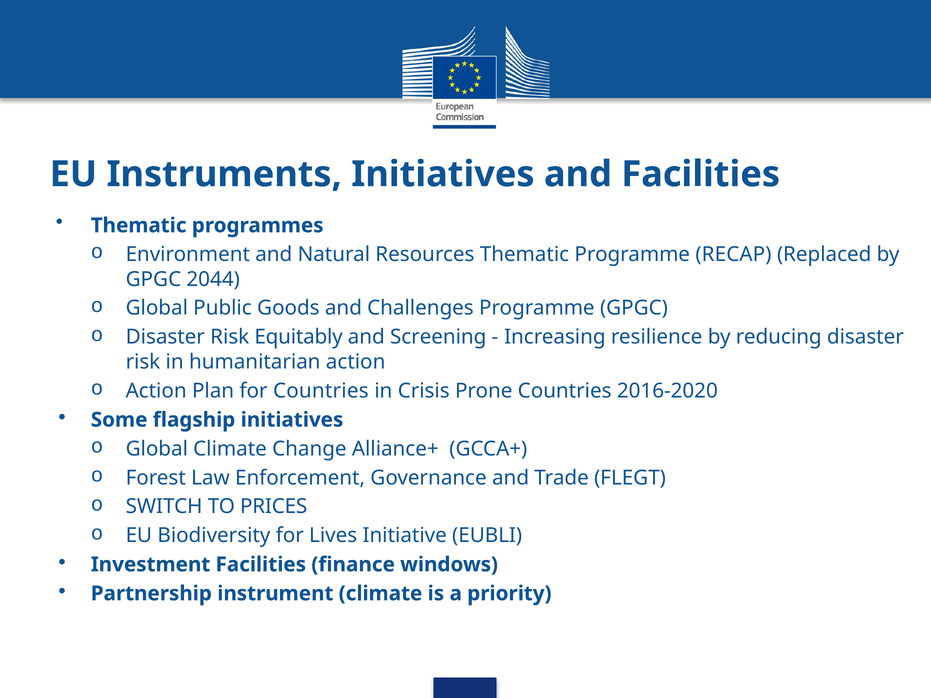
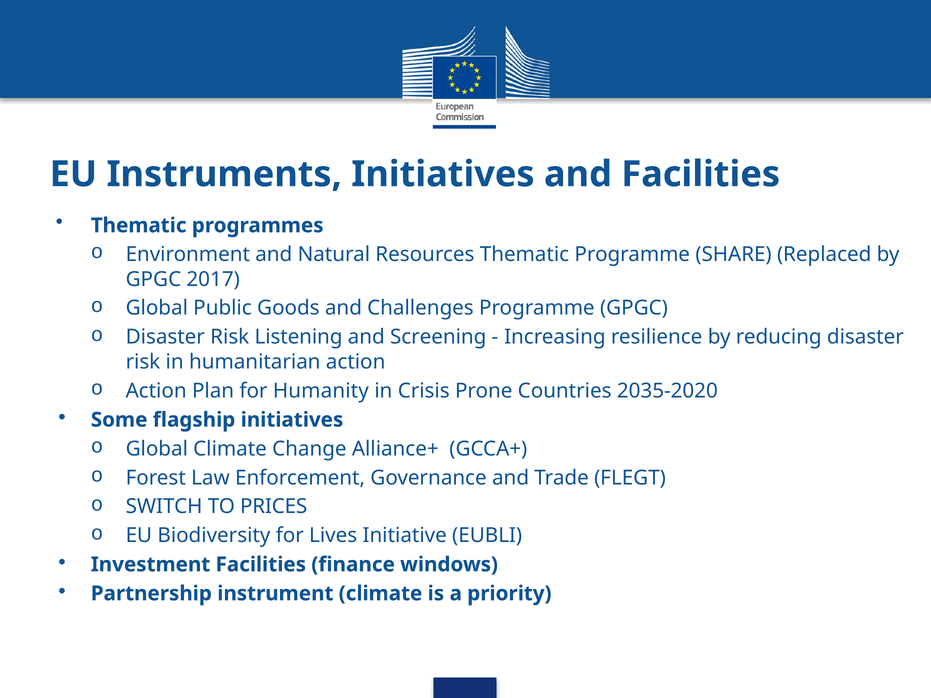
RECAP: RECAP -> SHARE
2044: 2044 -> 2017
Equitably: Equitably -> Listening
for Countries: Countries -> Humanity
2016-2020: 2016-2020 -> 2035-2020
